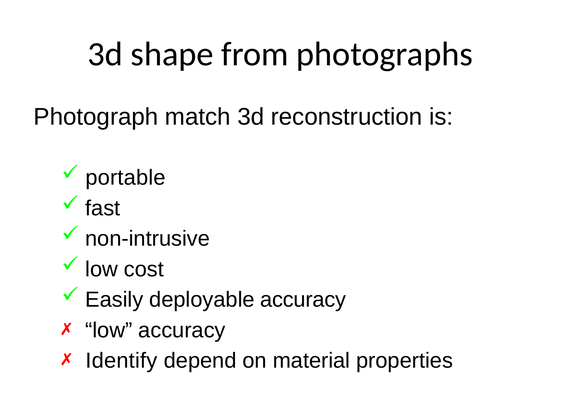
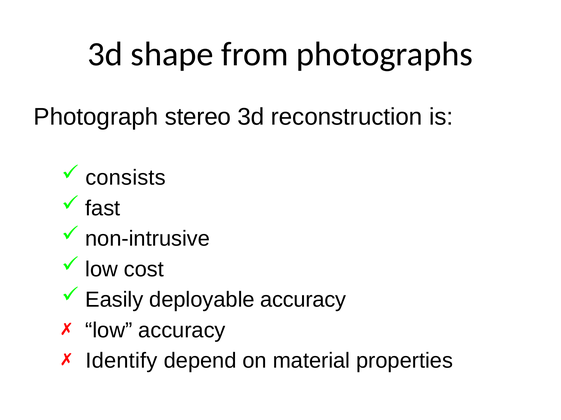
match: match -> stereo
portable: portable -> consists
